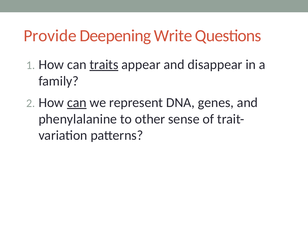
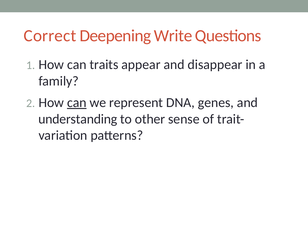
Provide: Provide -> Correct
traits underline: present -> none
phenylalanine: phenylalanine -> understanding
